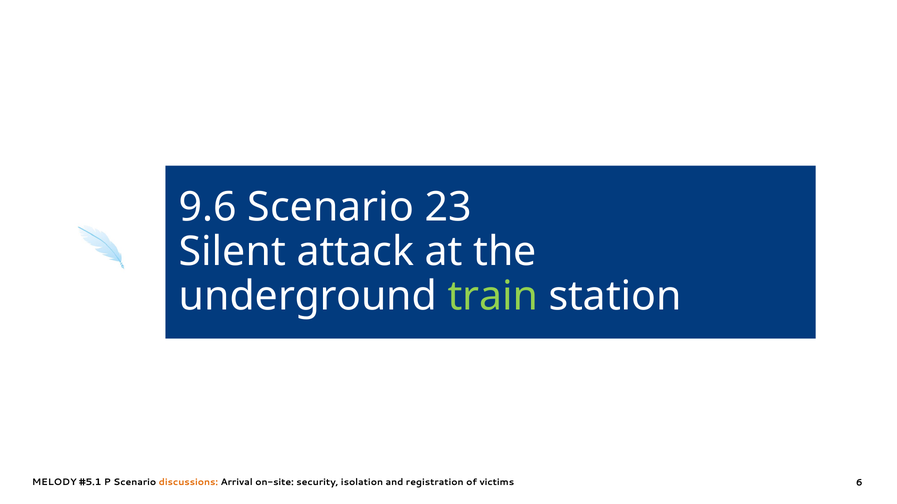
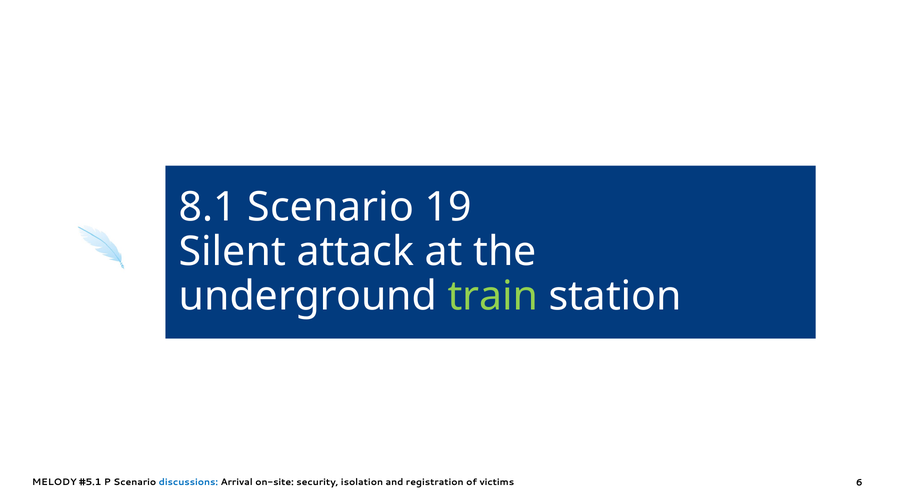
9.6: 9.6 -> 8.1
23: 23 -> 19
discussions colour: orange -> blue
